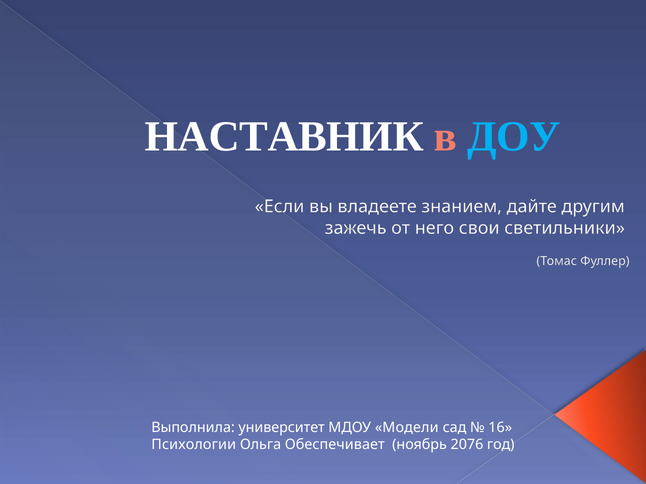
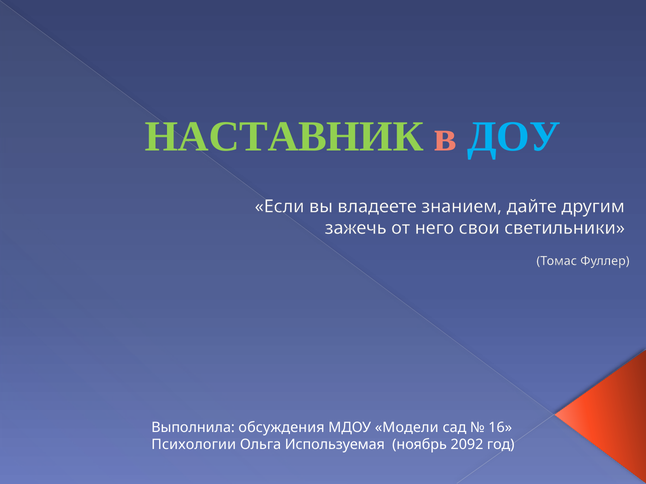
НАСТАВНИК colour: white -> light green
университет: университет -> обсуждения
Обеспечивает: Обеспечивает -> Используемая
2076: 2076 -> 2092
